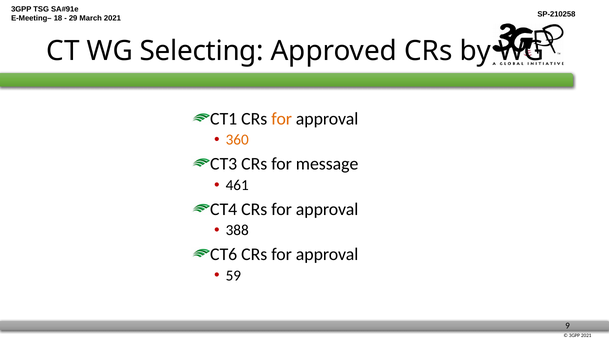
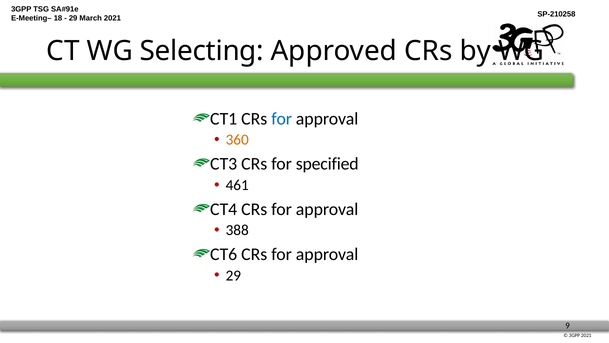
for at (282, 119) colour: orange -> blue
message: message -> specified
59 at (233, 275): 59 -> 29
